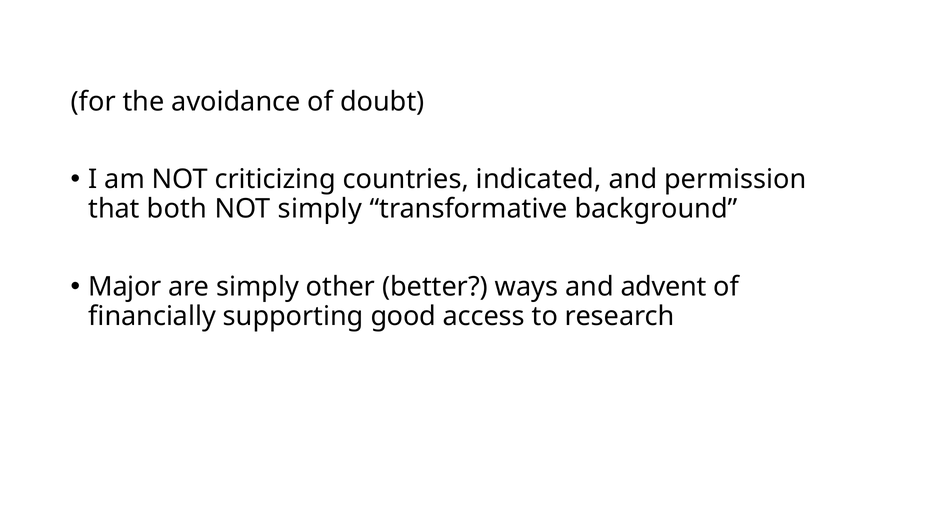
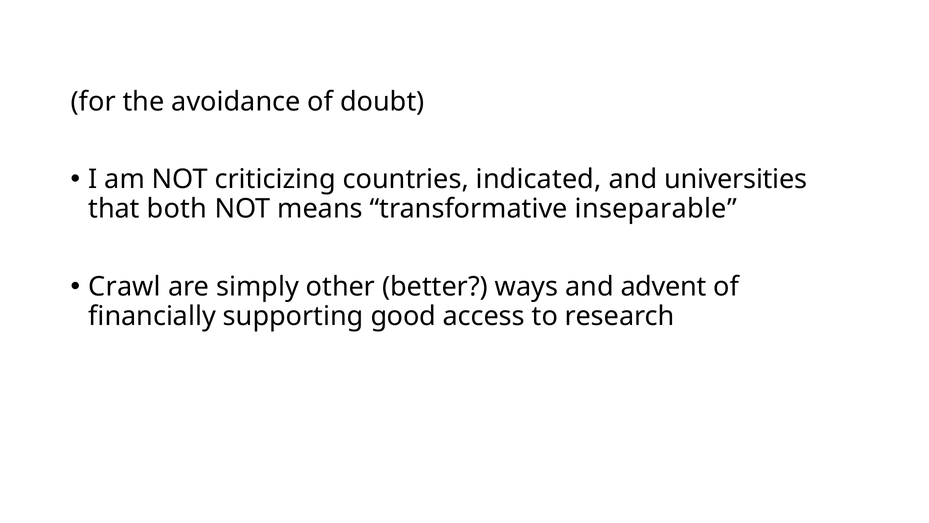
permission: permission -> universities
NOT simply: simply -> means
background: background -> inseparable
Major: Major -> Crawl
